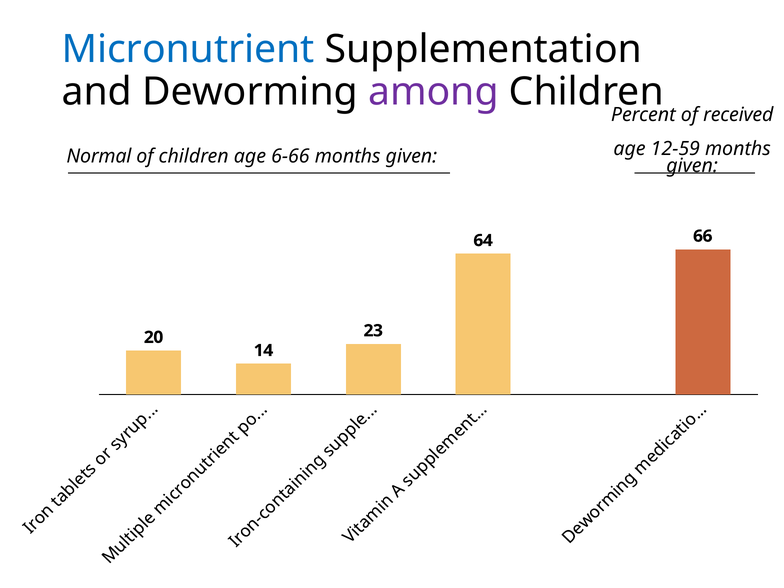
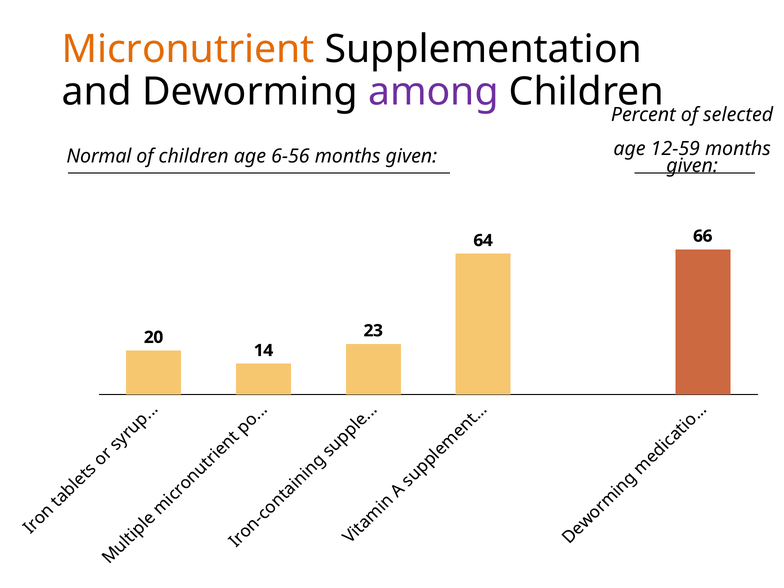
Micronutrient colour: blue -> orange
received: received -> selected
6-66: 6-66 -> 6-56
